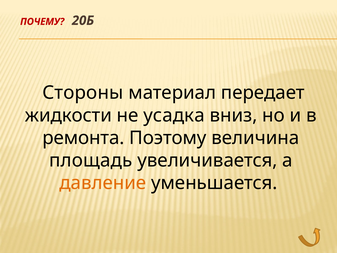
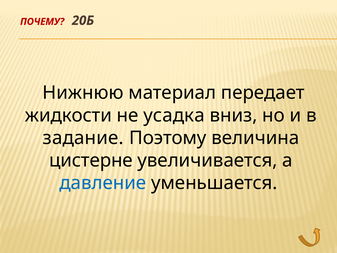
Стороны: Стороны -> Нижнюю
ремонта: ремонта -> задание
площадь: площадь -> цистерне
давление colour: orange -> blue
